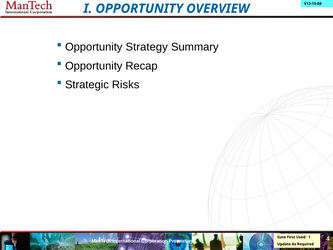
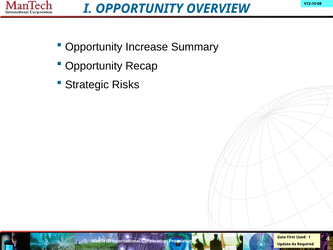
Strategy: Strategy -> Increase
